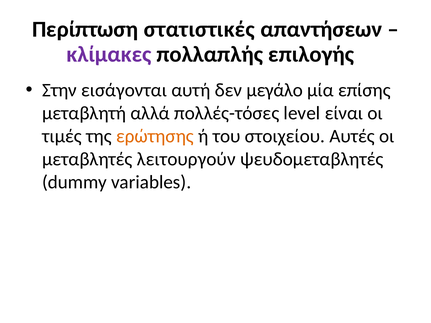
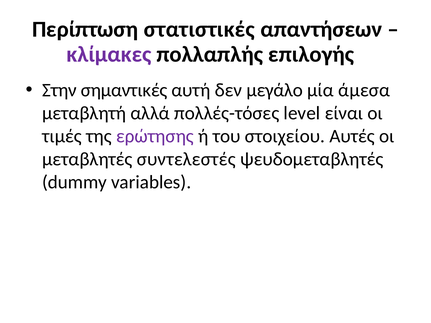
εισάγονται: εισάγονται -> σημαντικές
επίσης: επίσης -> άμεσα
ερώτησης colour: orange -> purple
λειτουργούν: λειτουργούν -> συντελεστές
